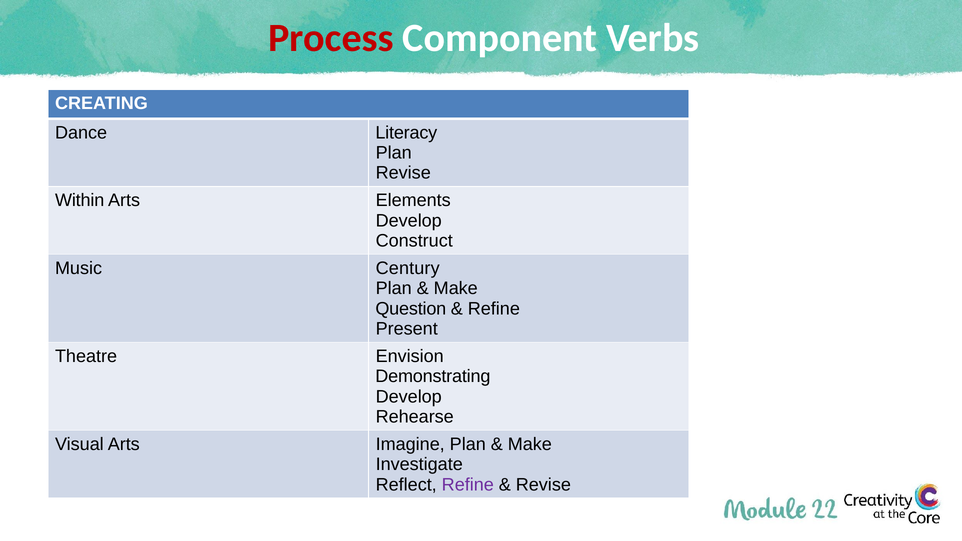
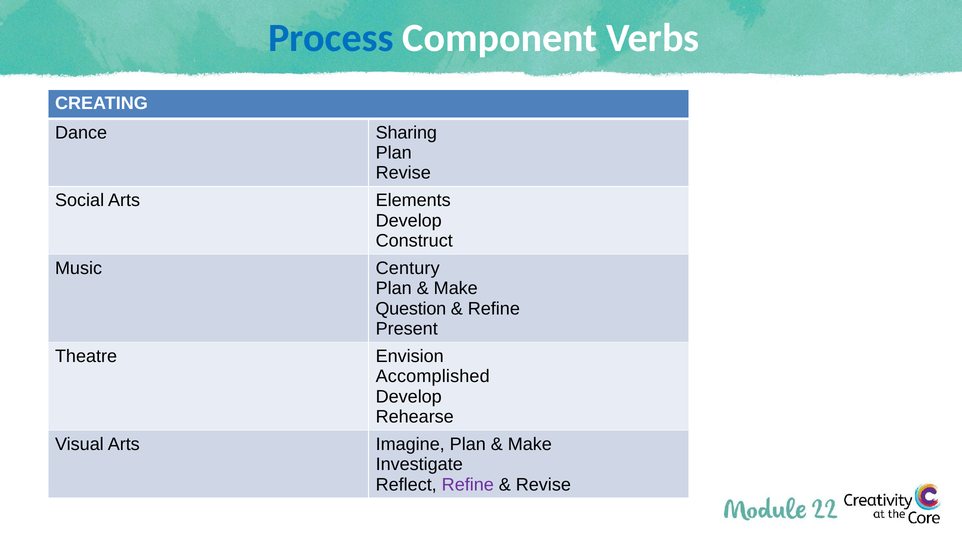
Process colour: red -> blue
Literacy: Literacy -> Sharing
Within: Within -> Social
Demonstrating: Demonstrating -> Accomplished
